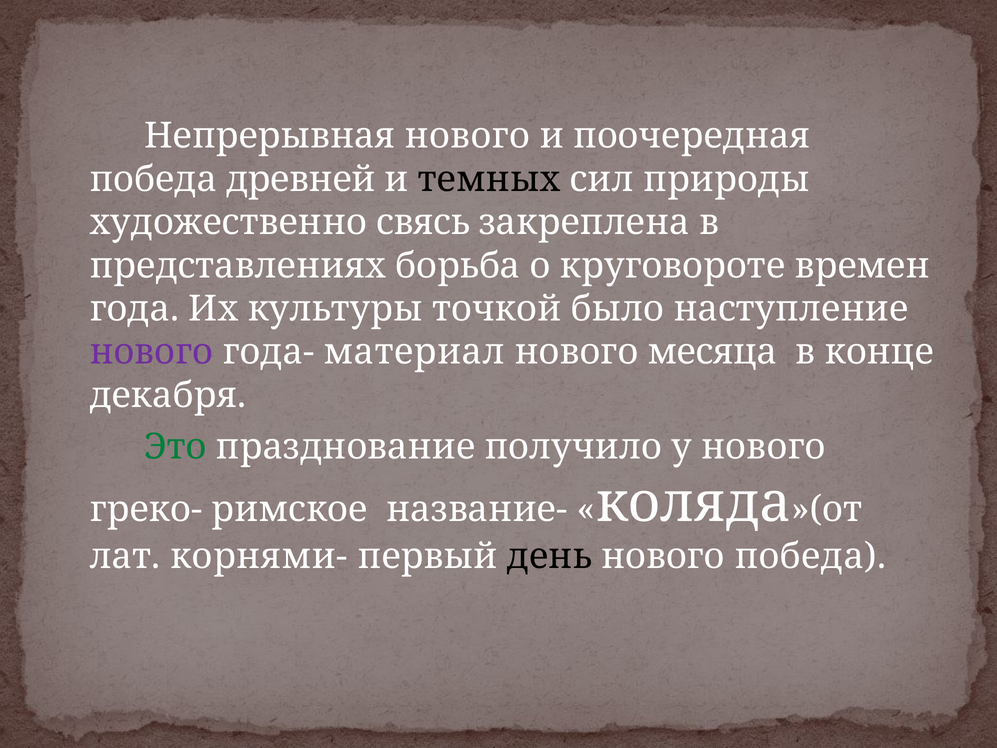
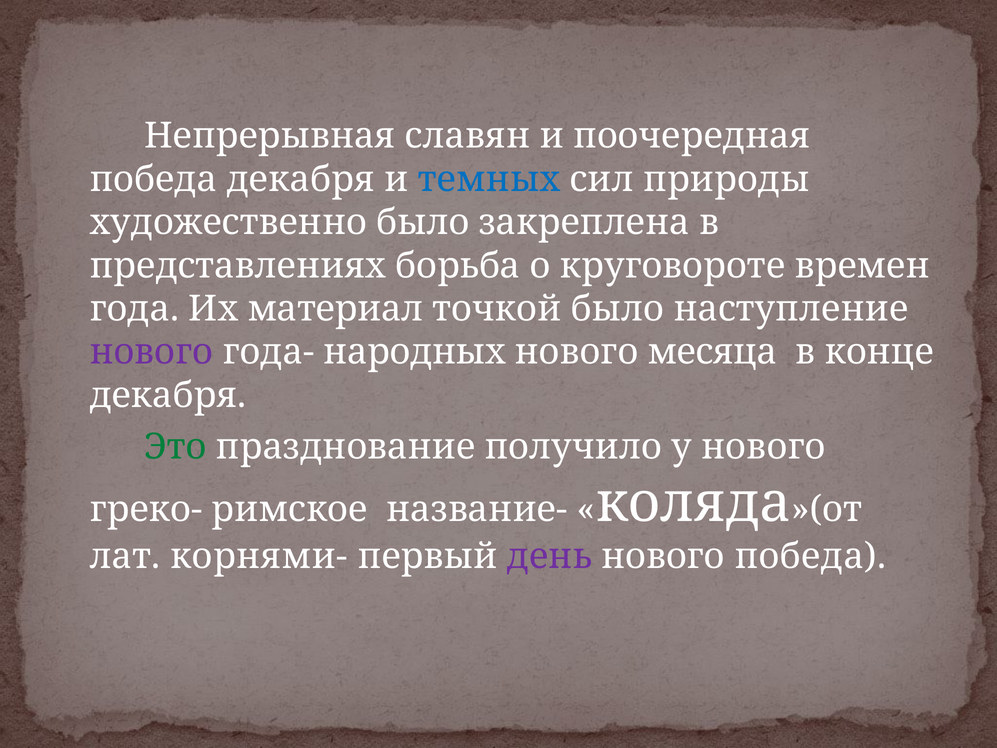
Непрерывная нового: нового -> славян
победа древней: древней -> декабря
темных colour: black -> blue
художественно свясь: свясь -> было
культуры: культуры -> материал
материал: материал -> народных
день colour: black -> purple
